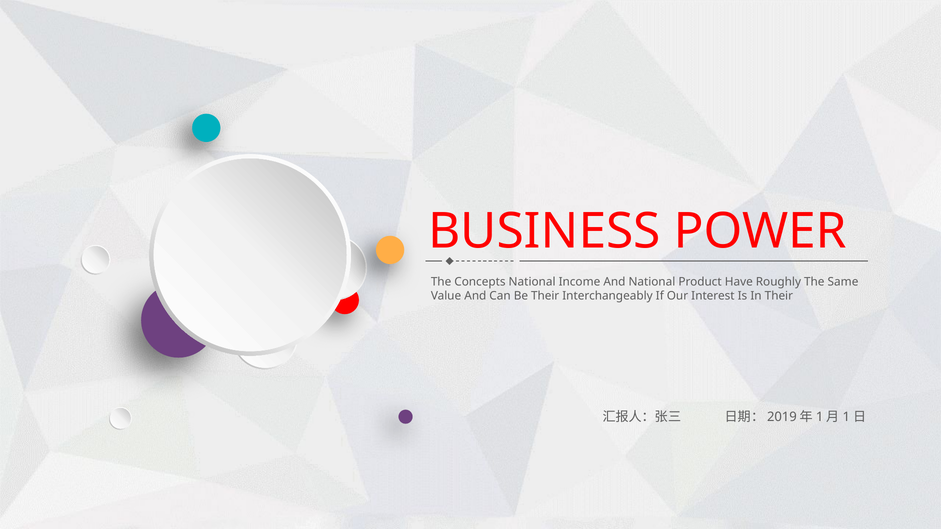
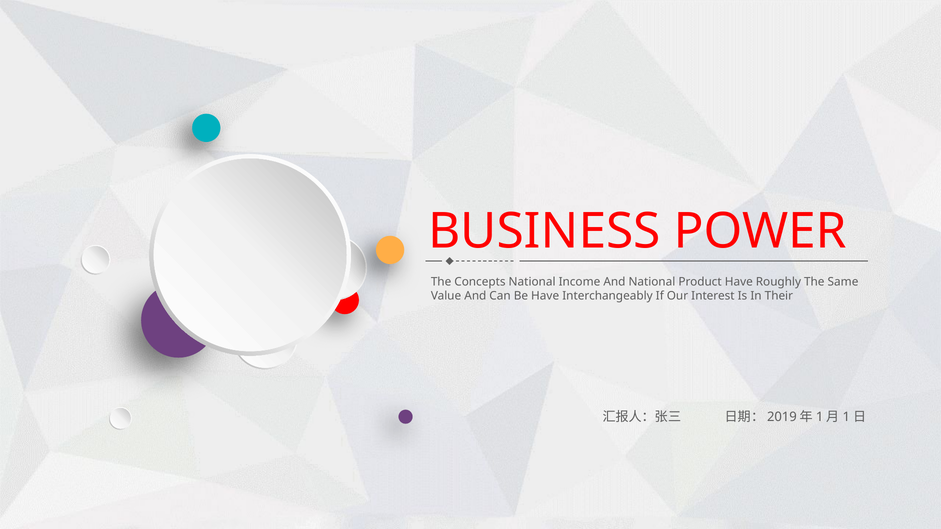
Be Their: Their -> Have
